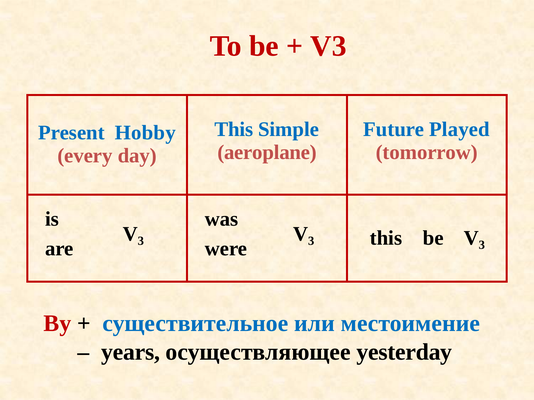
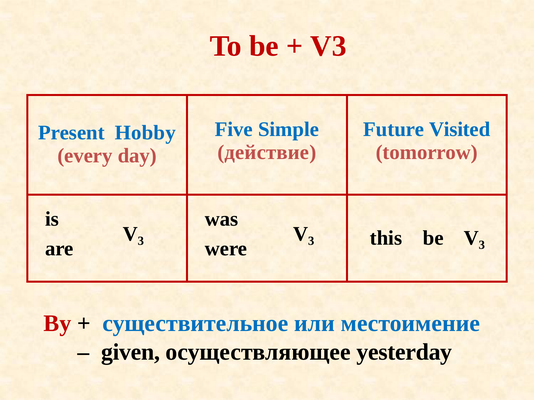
This at (234, 130): This -> Five
Played: Played -> Visited
aeroplane: aeroplane -> действие
years: years -> given
